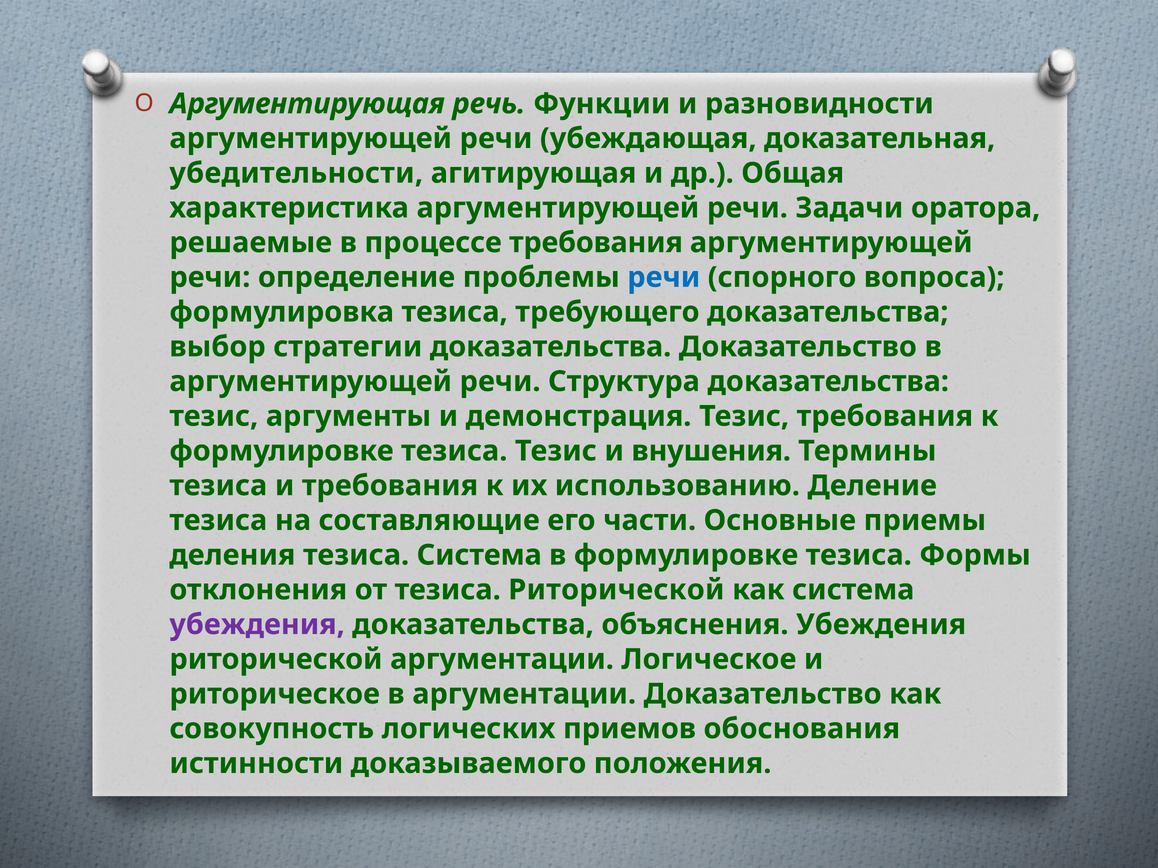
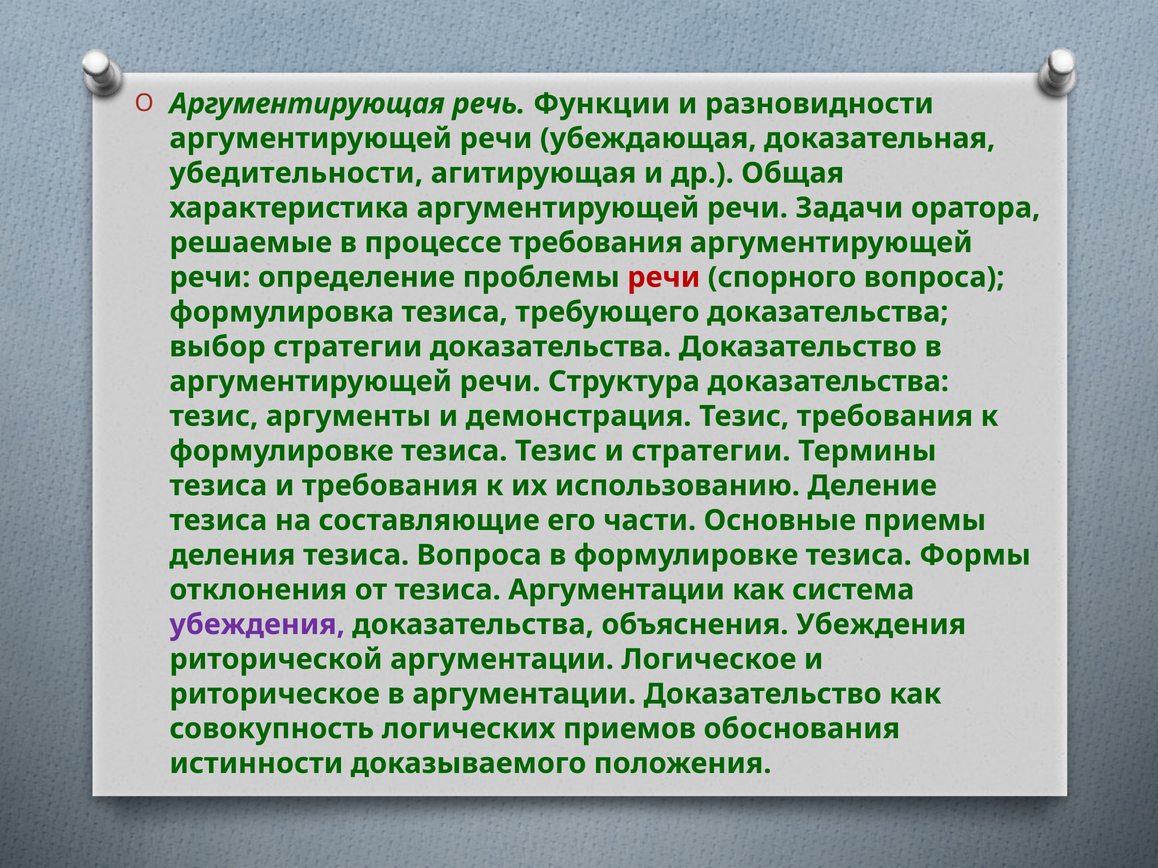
речи at (664, 277) colour: blue -> red
и внушения: внушения -> стратегии
тезиса Система: Система -> Вопроса
тезиса Риторической: Риторической -> Аргументации
